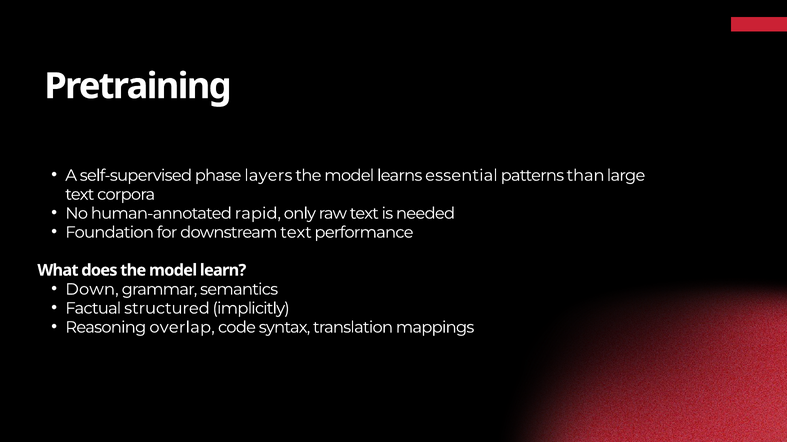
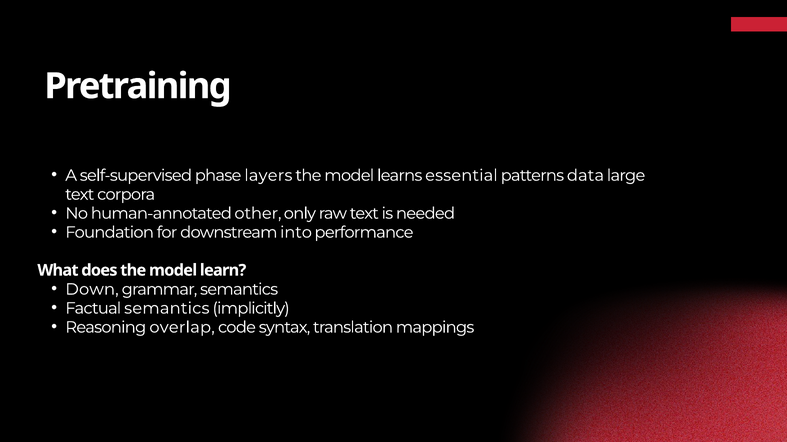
than: than -> data
rapid: rapid -> other
downstream text: text -> into
Factual structured: structured -> semantics
